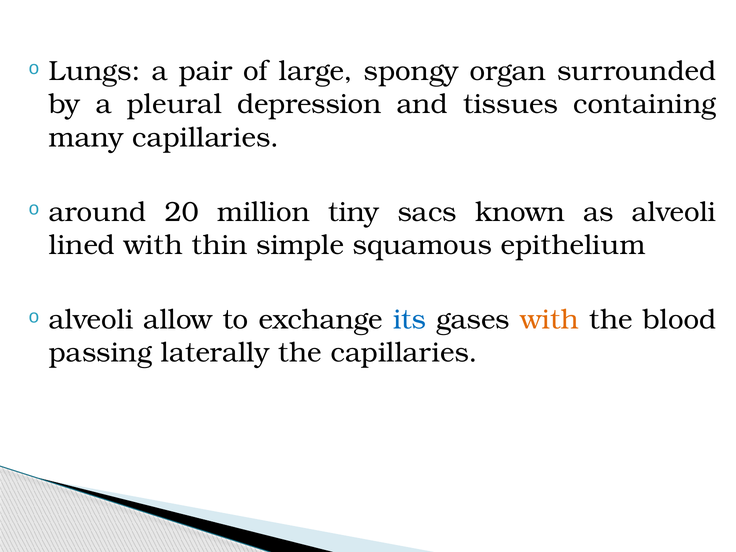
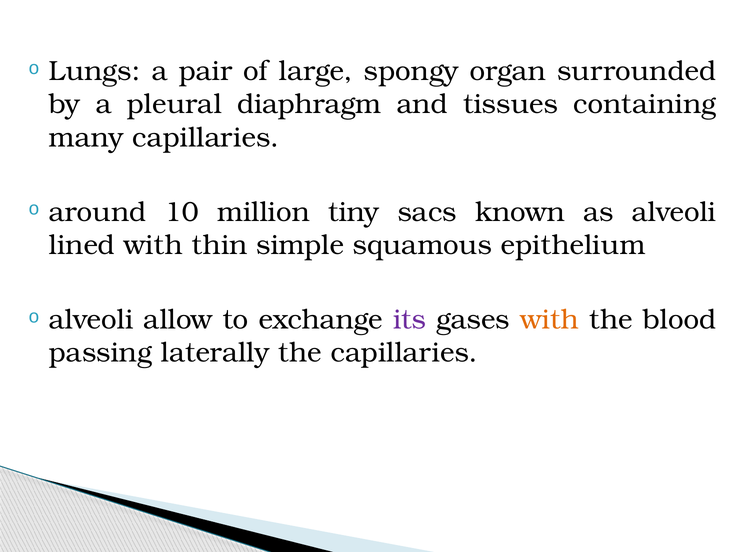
depression: depression -> diaphragm
20: 20 -> 10
its colour: blue -> purple
